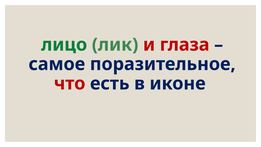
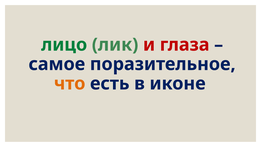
что colour: red -> orange
